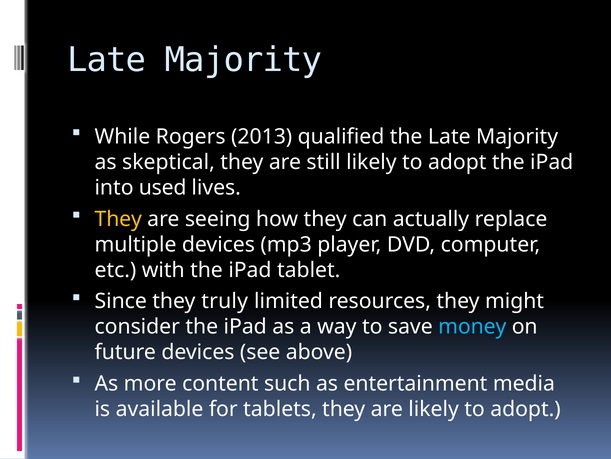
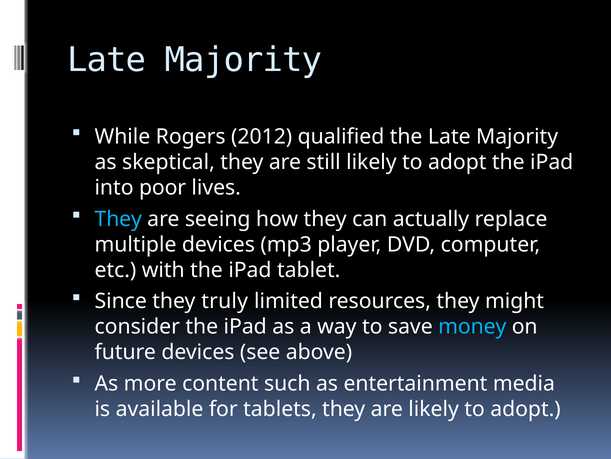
2013: 2013 -> 2012
used: used -> poor
They at (118, 219) colour: yellow -> light blue
